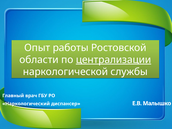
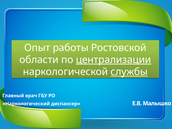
службы underline: none -> present
